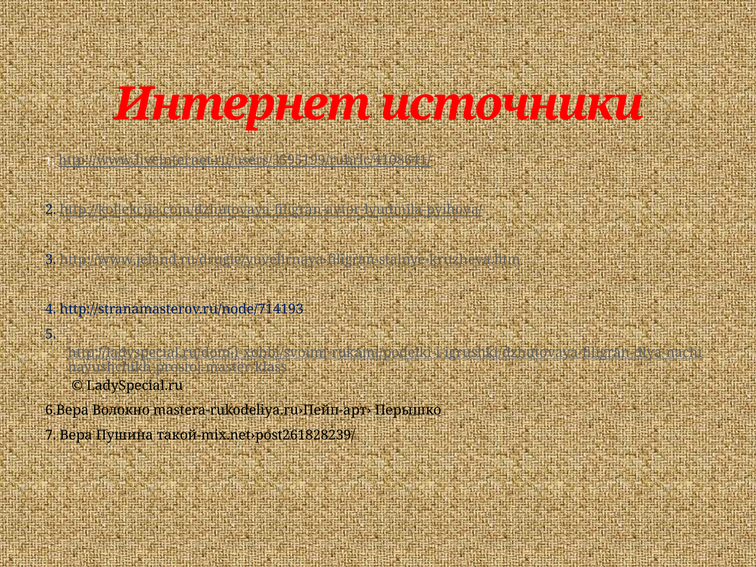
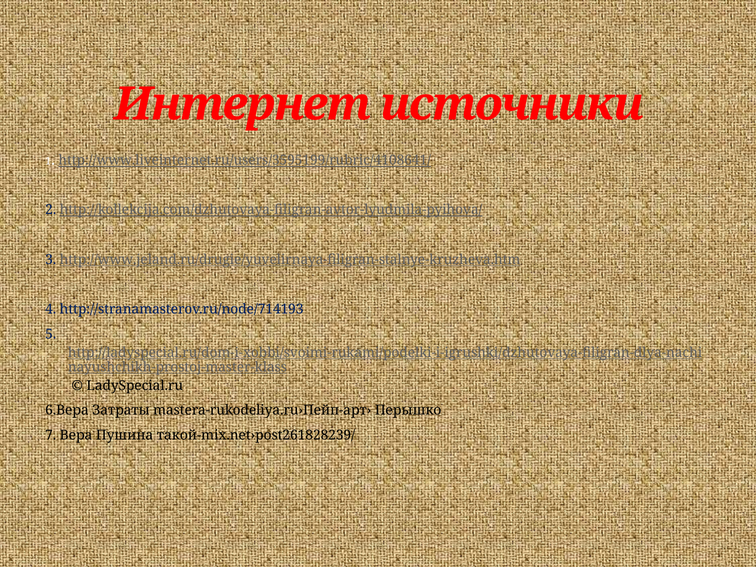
Волокно: Волокно -> Затраты
